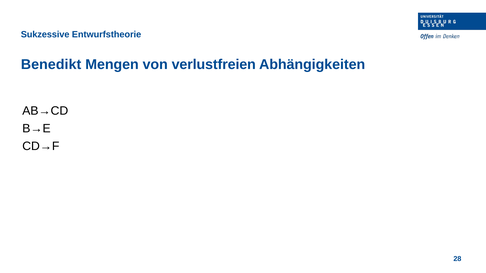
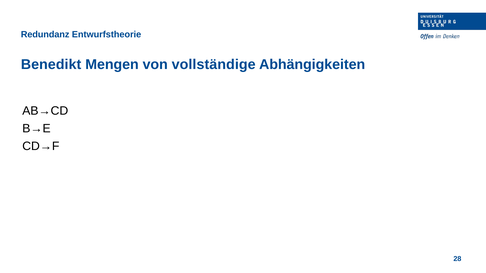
Sukzessive: Sukzessive -> Redundanz
verlustfreien: verlustfreien -> vollständige
